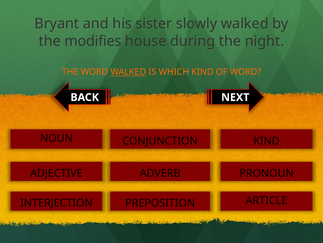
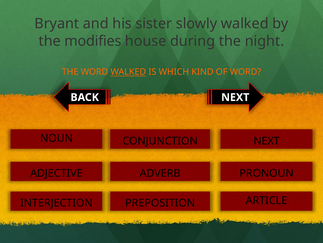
KIND at (267, 141): KIND -> NEXT
